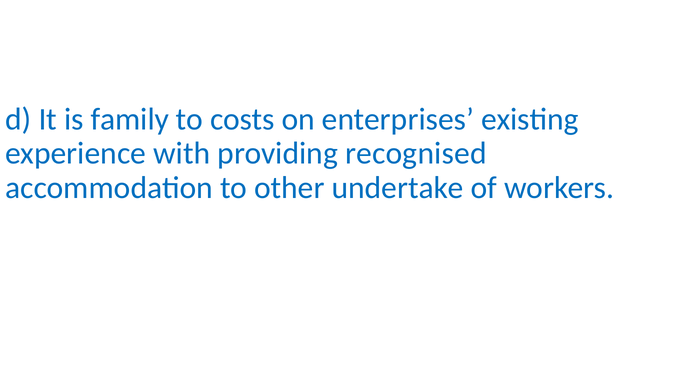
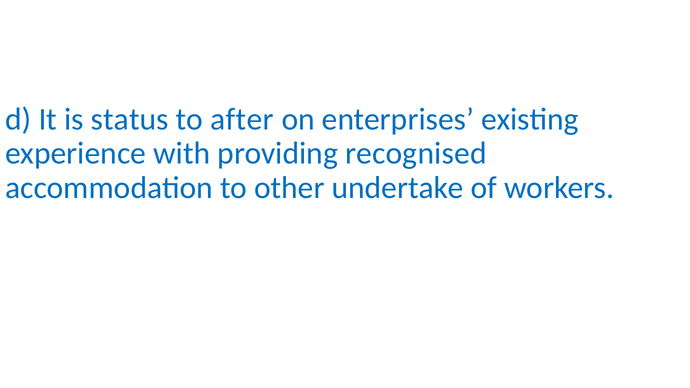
family: family -> status
costs: costs -> after
